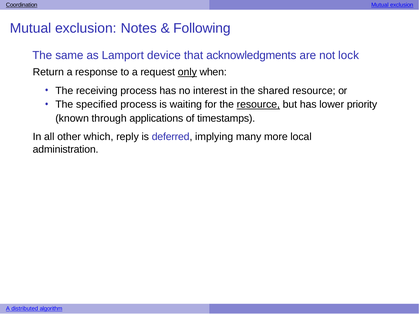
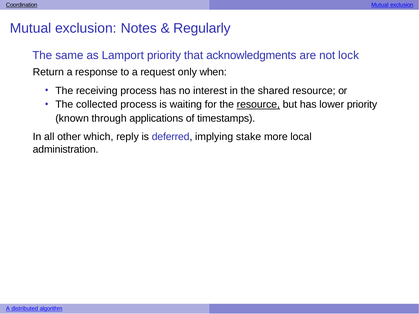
Following: Following -> Regularly
Lamport device: device -> priority
only underline: present -> none
specified: specified -> collected
many: many -> stake
